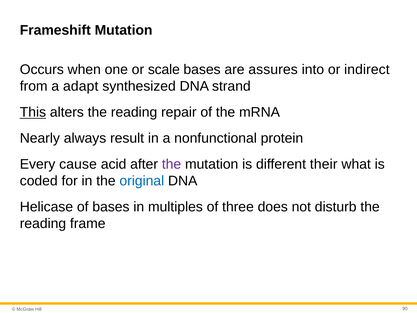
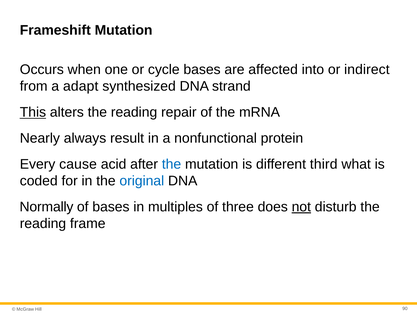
scale: scale -> cycle
assures: assures -> affected
the at (172, 164) colour: purple -> blue
their: their -> third
Helicase: Helicase -> Normally
not underline: none -> present
